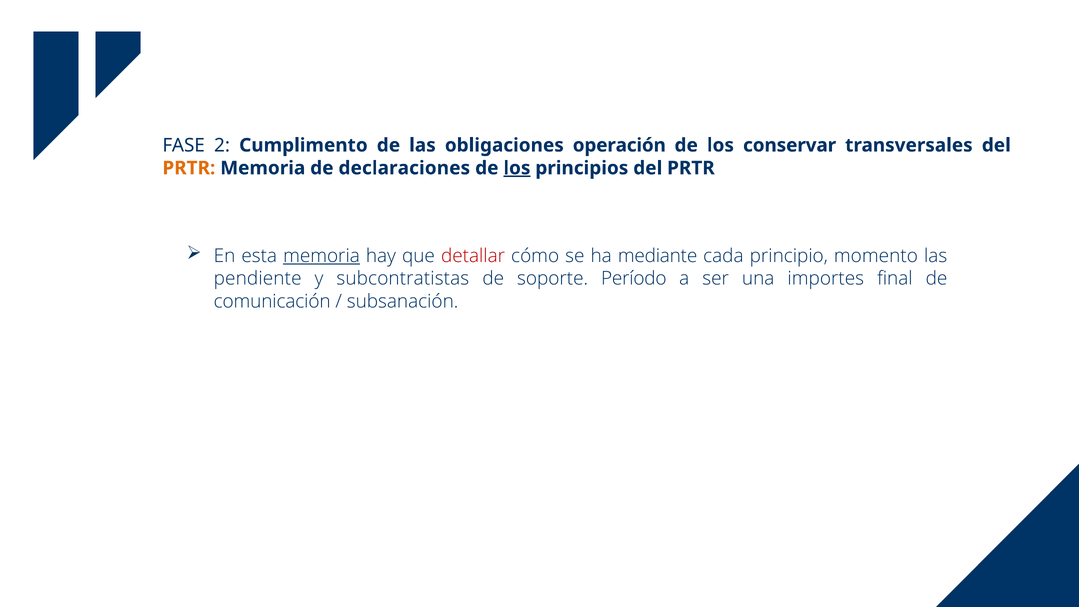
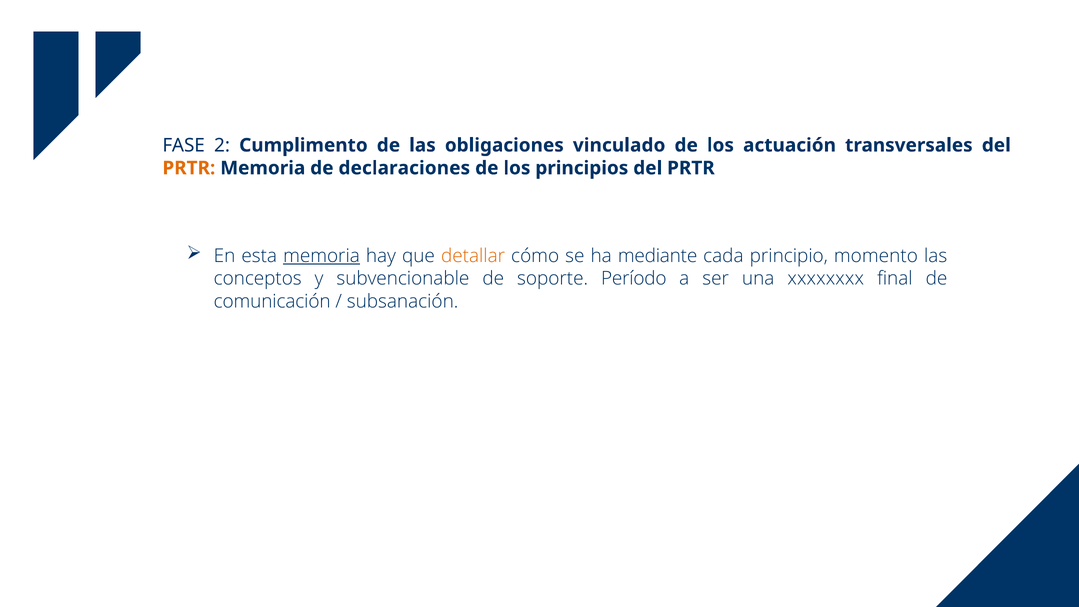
operación: operación -> vinculado
conservar: conservar -> actuación
los at (517, 168) underline: present -> none
detallar colour: red -> orange
pendiente: pendiente -> conceptos
subcontratistas: subcontratistas -> subvencionable
importes: importes -> xxxxxxxx
